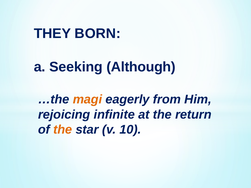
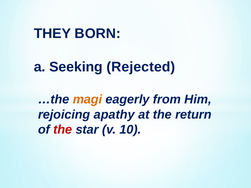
Although: Although -> Rejected
infinite: infinite -> apathy
the at (63, 130) colour: orange -> red
